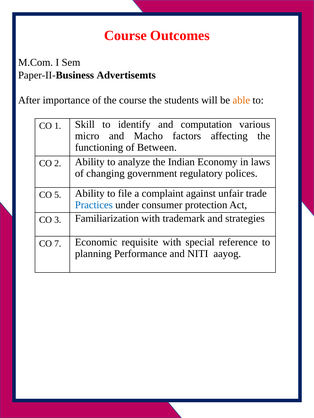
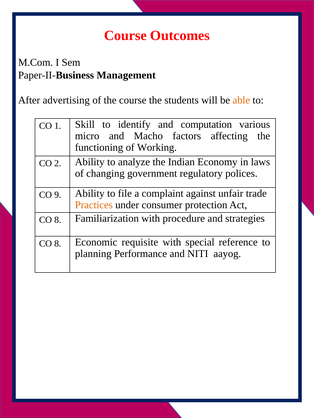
Advertisemts: Advertisemts -> Management
importance: importance -> advertising
Between: Between -> Working
5: 5 -> 9
Practices colour: blue -> orange
3 at (58, 220): 3 -> 8
trademark: trademark -> procedure
7 at (58, 244): 7 -> 8
